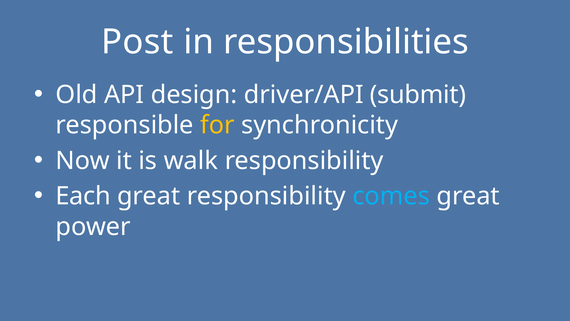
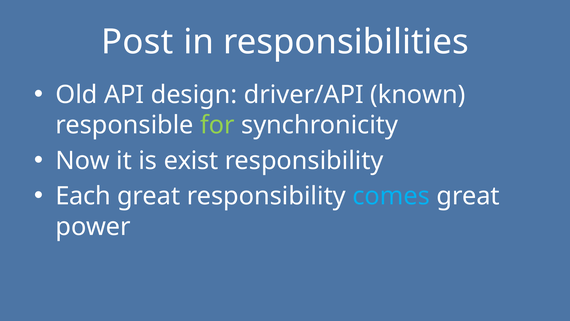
submit: submit -> known
for colour: yellow -> light green
walk: walk -> exist
